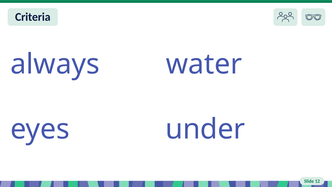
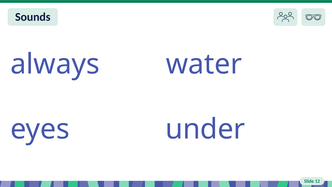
Criteria: Criteria -> Sounds
